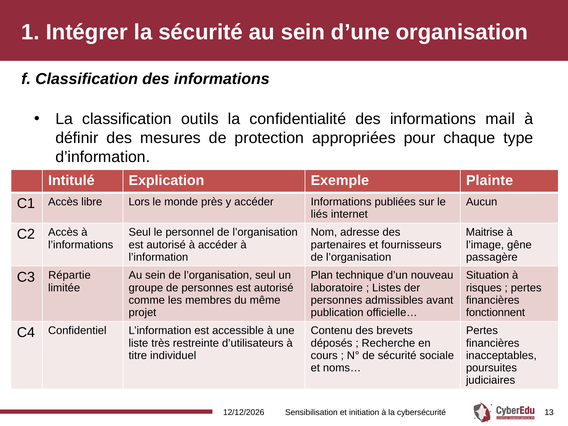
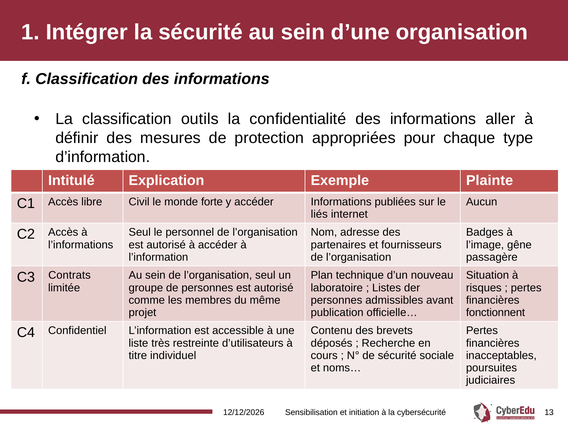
mail: mail -> aller
Lors: Lors -> Civil
près: près -> forte
Maitrise: Maitrise -> Badges
Répartie: Répartie -> Contrats
